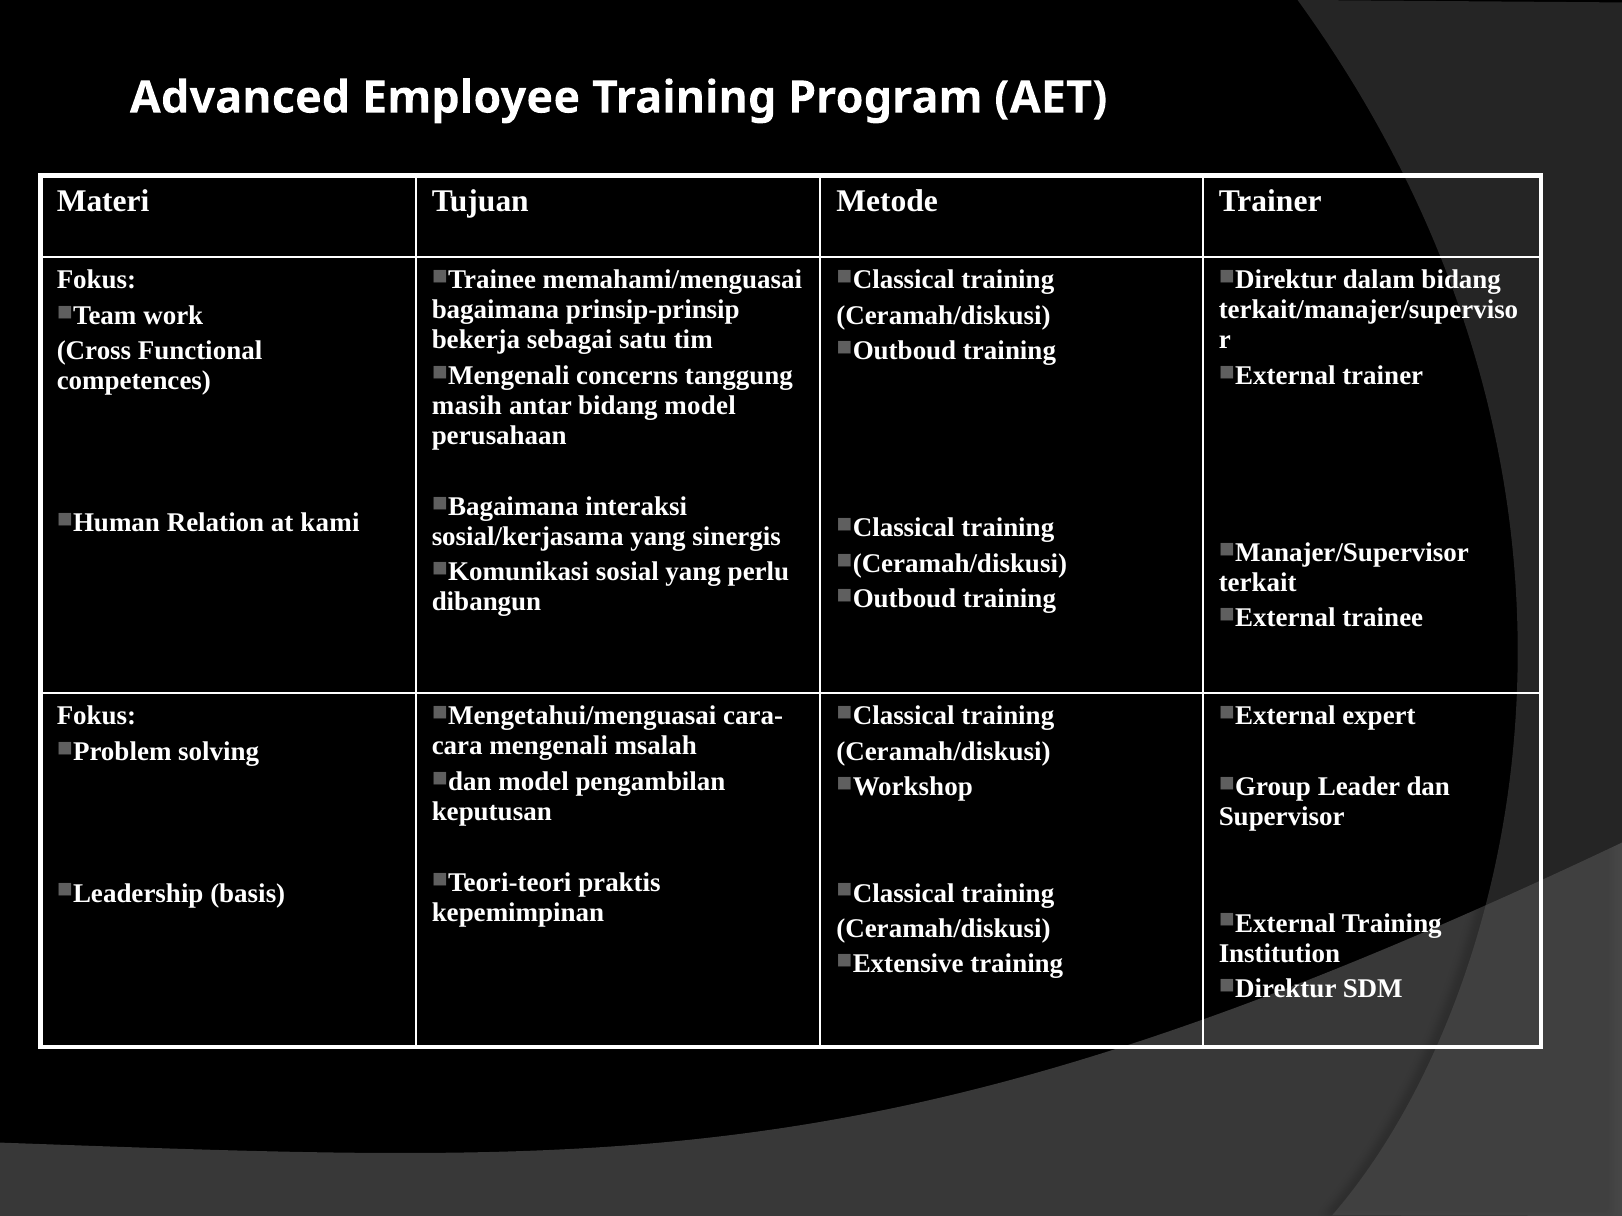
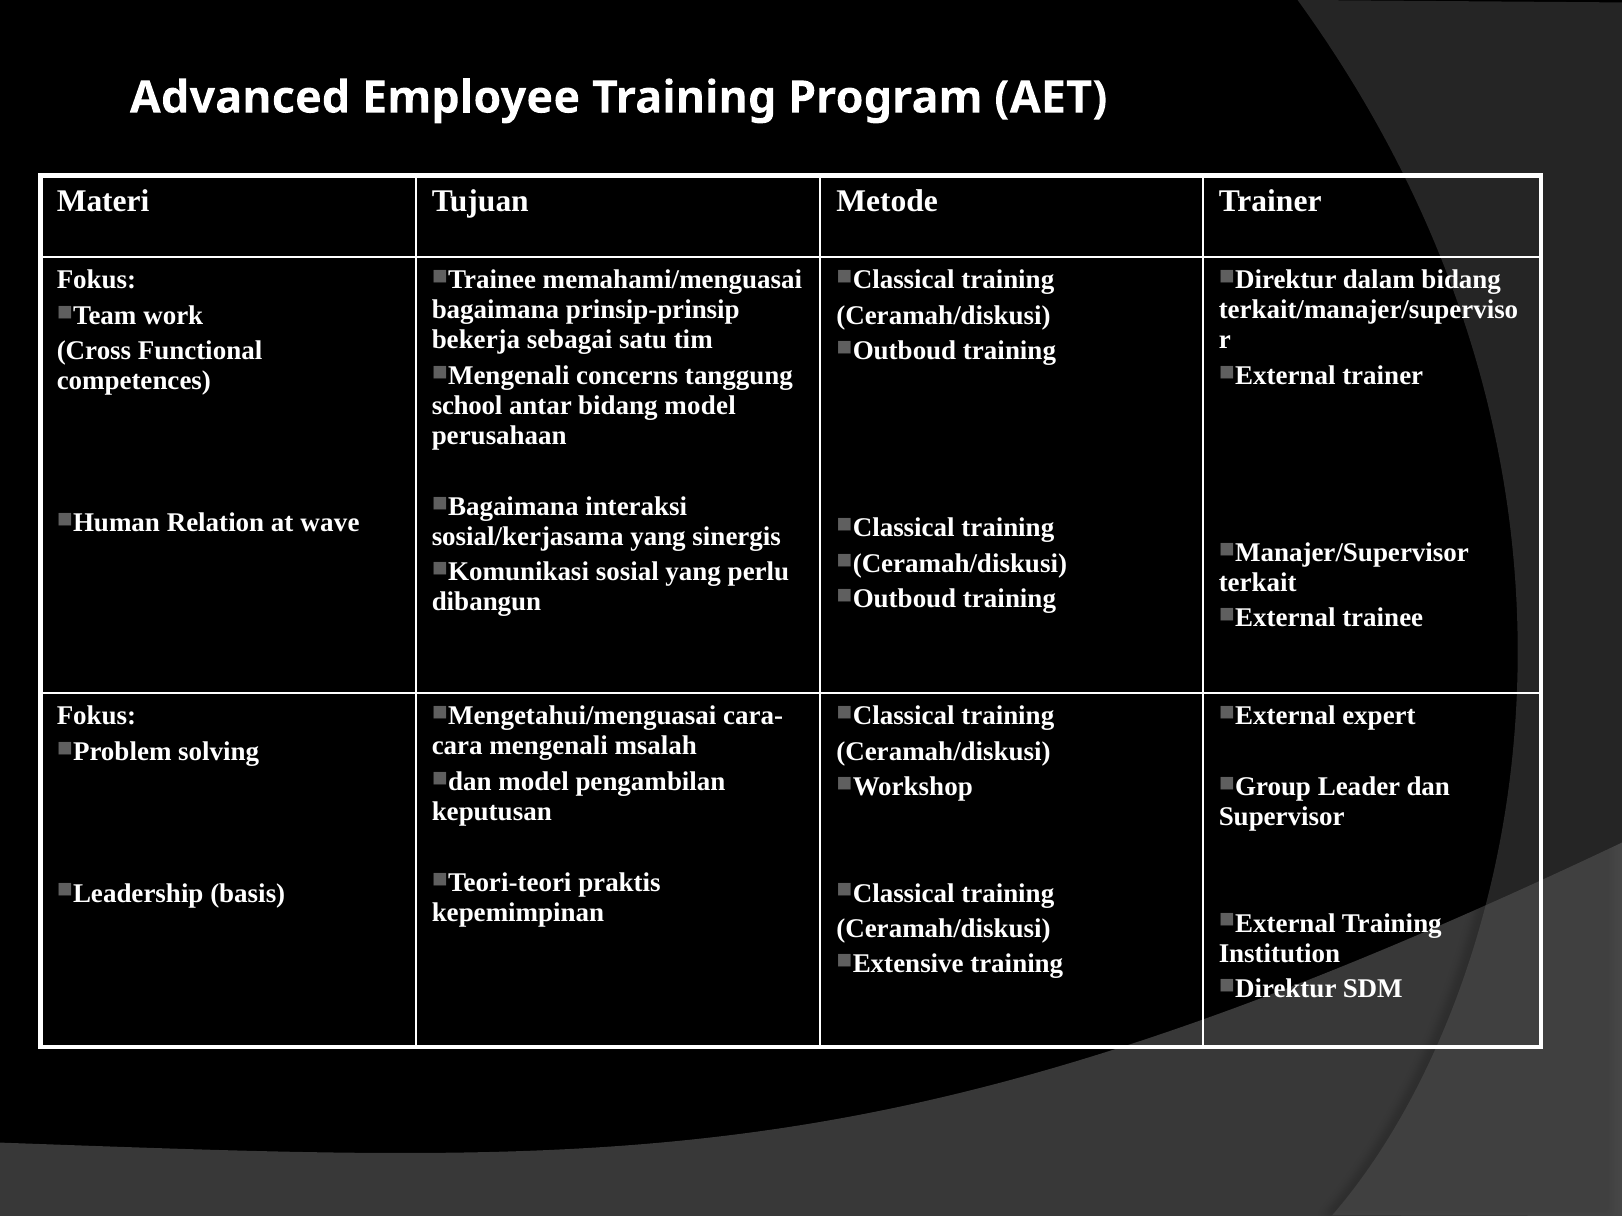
masih: masih -> school
kami: kami -> wave
